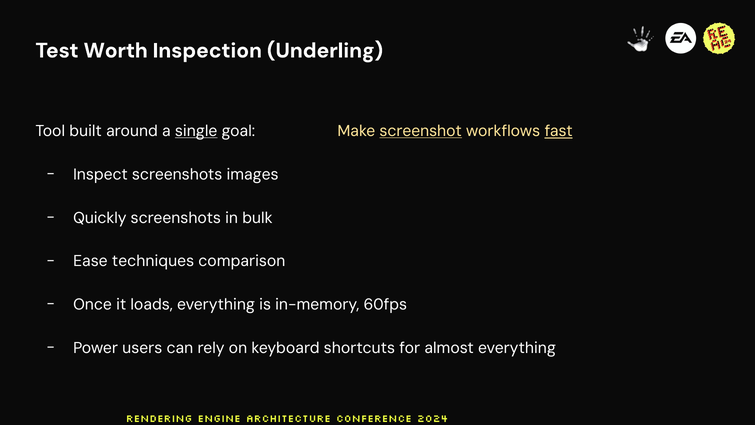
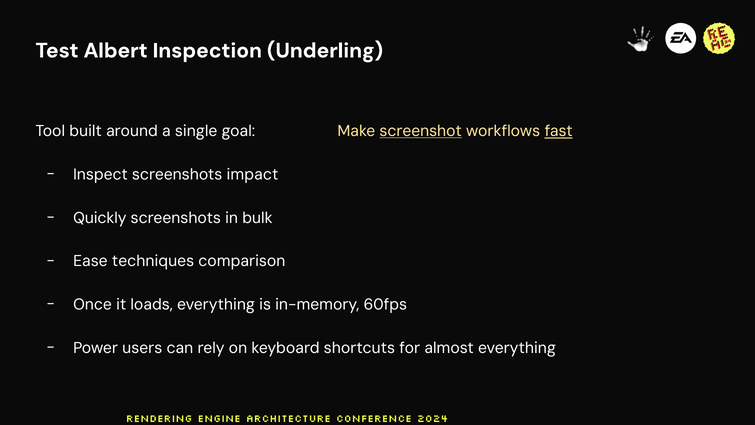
Worth: Worth -> Albert
single underline: present -> none
images: images -> impact
